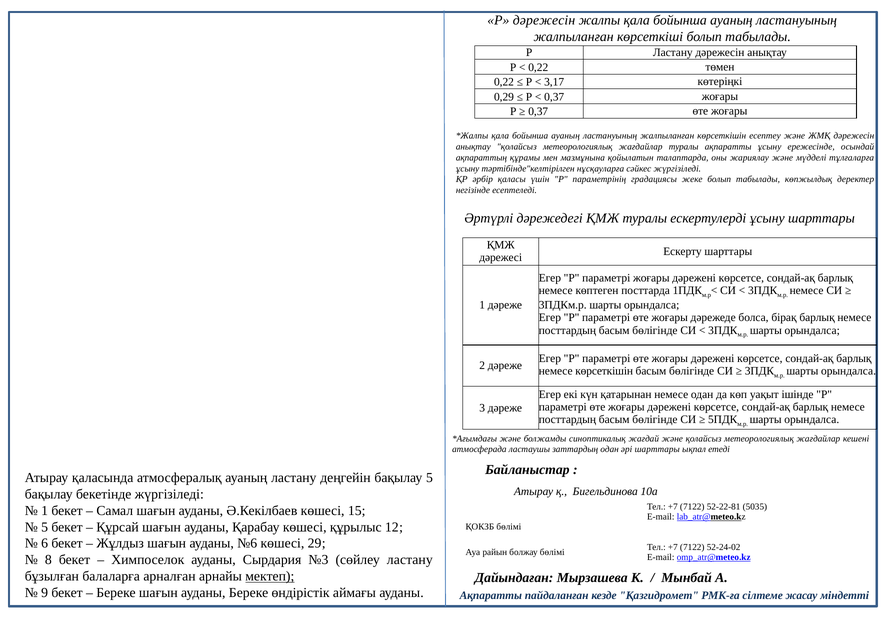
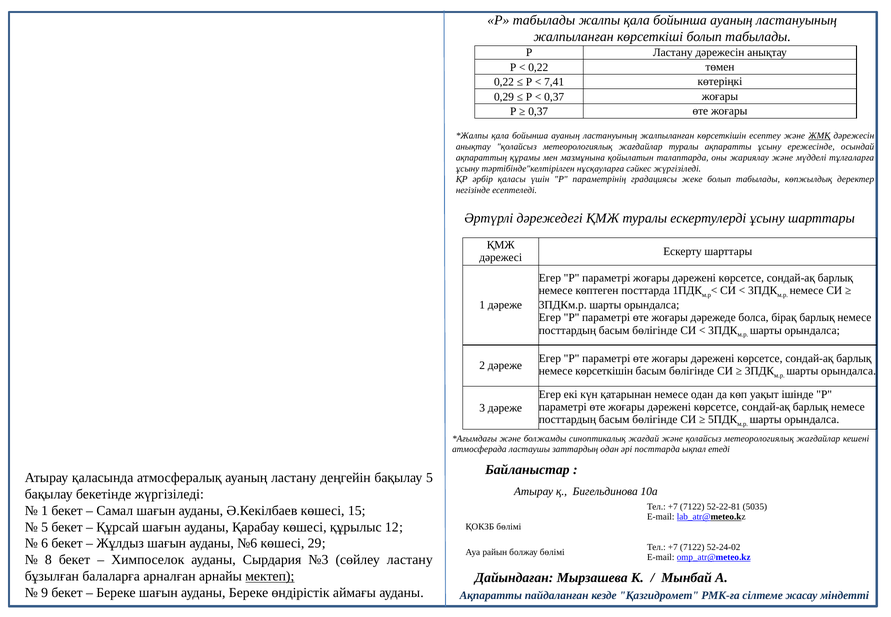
Р дәрежесін: дәрежесін -> табылады
3,17: 3,17 -> 7,41
ЖМҚ underline: none -> present
әрі шарттары: шарттары -> посттарда
